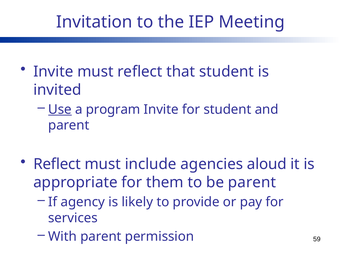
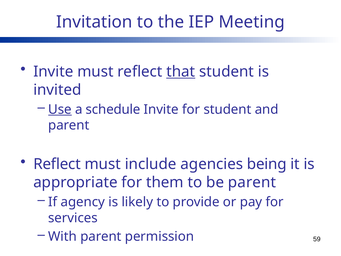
that underline: none -> present
program: program -> schedule
aloud: aloud -> being
